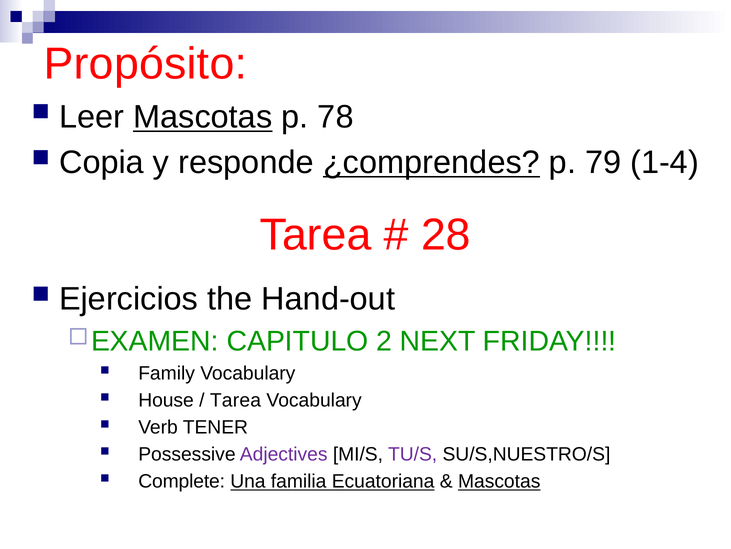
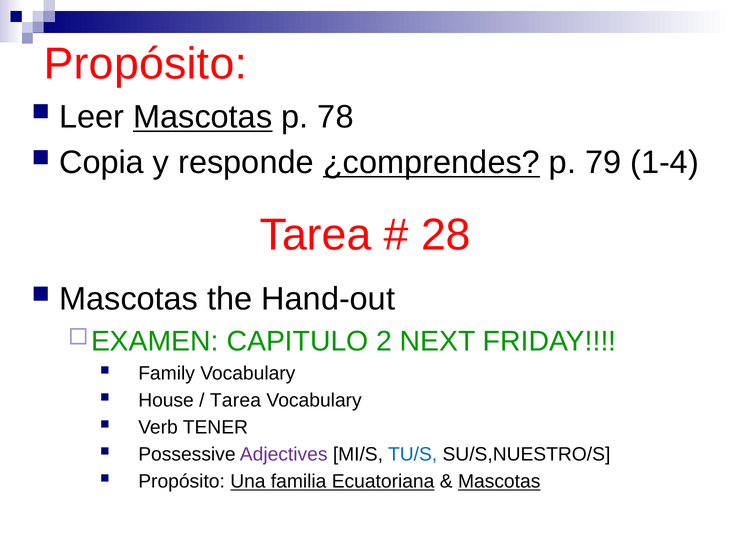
Ejercicios at (129, 299): Ejercicios -> Mascotas
TU/S colour: purple -> blue
Complete at (182, 481): Complete -> Propósito
